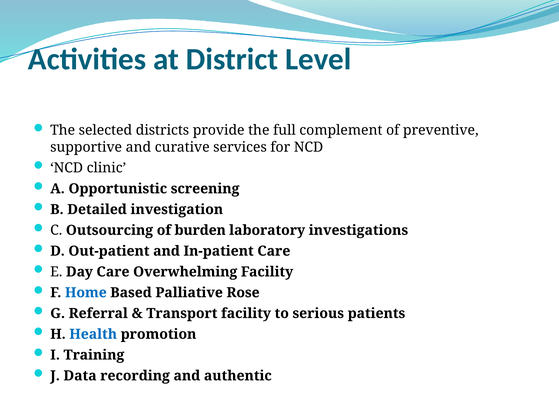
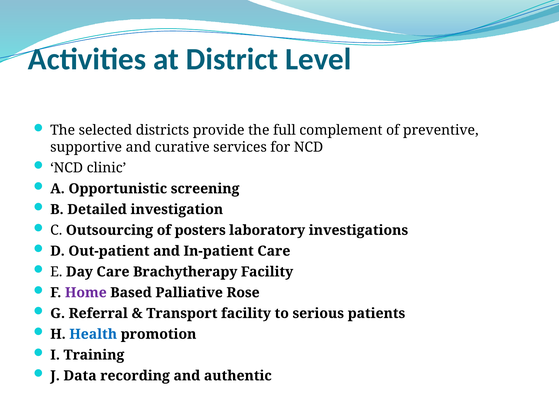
burden: burden -> posters
Overwhelming: Overwhelming -> Brachytherapy
Home colour: blue -> purple
